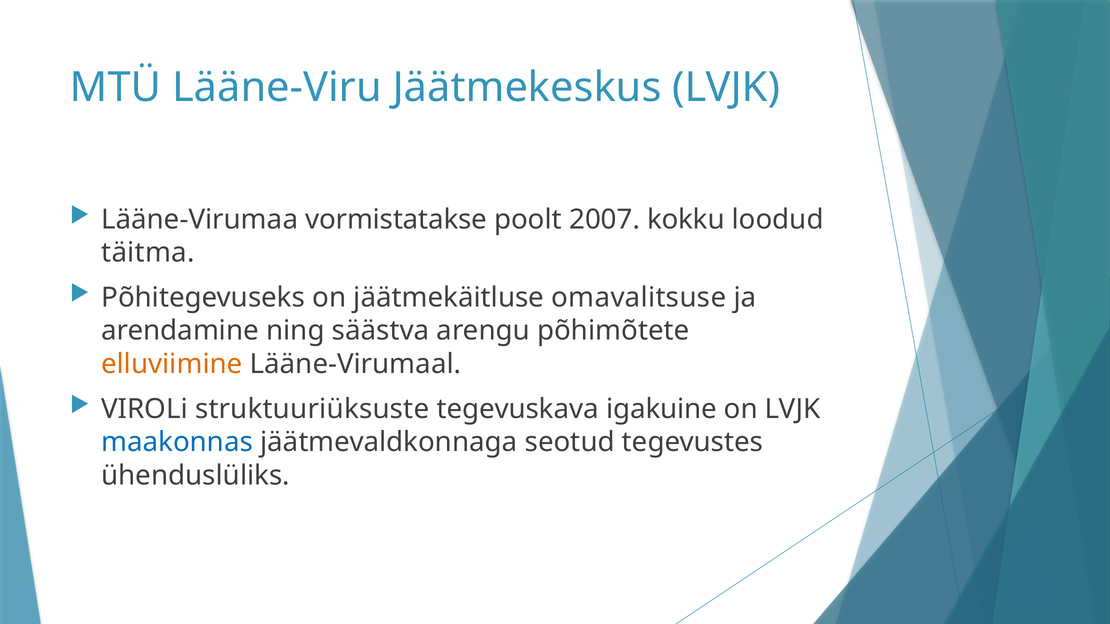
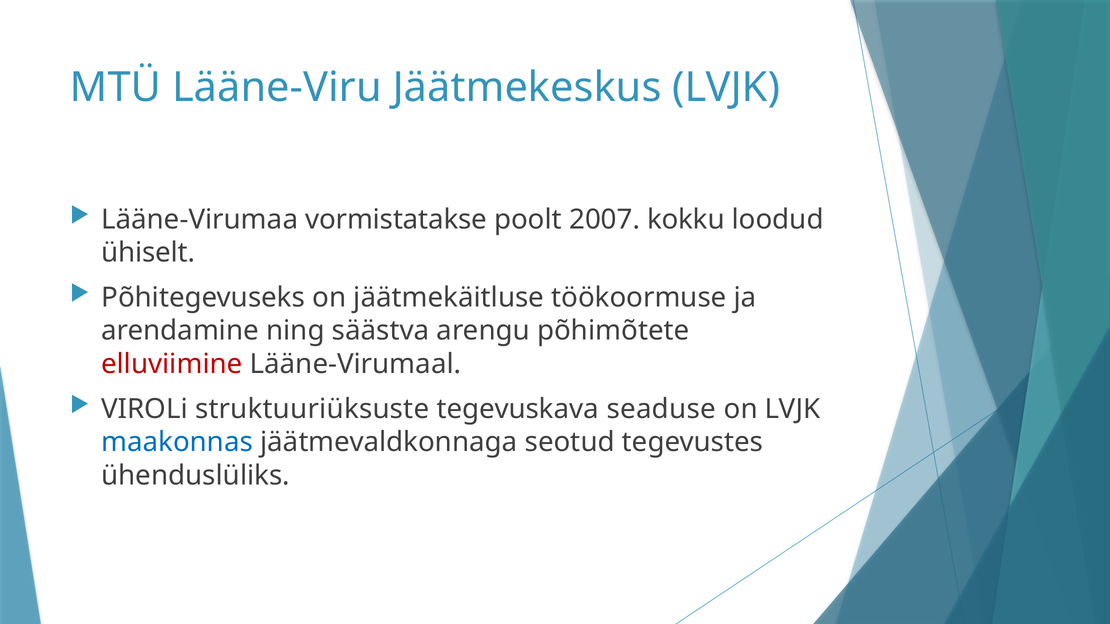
täitma: täitma -> ühiselt
omavalitsuse: omavalitsuse -> töökoormuse
elluviimine colour: orange -> red
igakuine: igakuine -> seaduse
